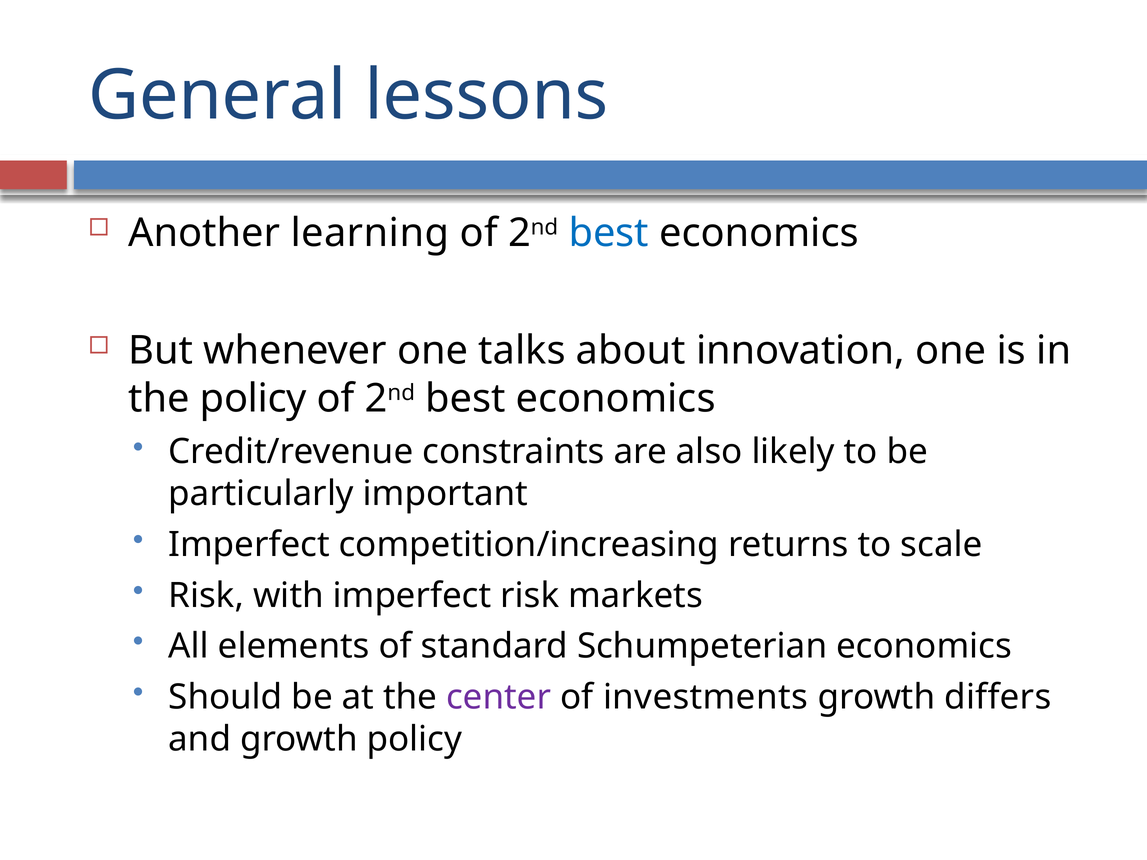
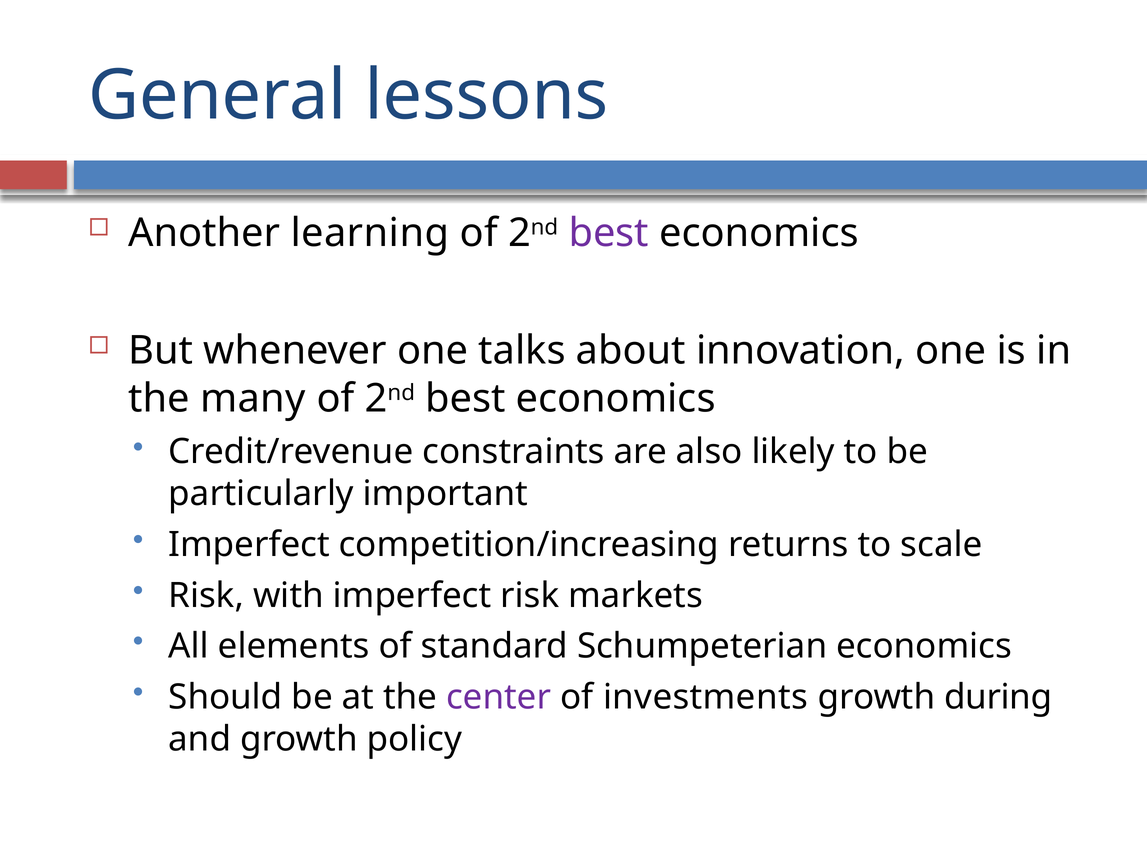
best at (609, 233) colour: blue -> purple
the policy: policy -> many
differs: differs -> during
